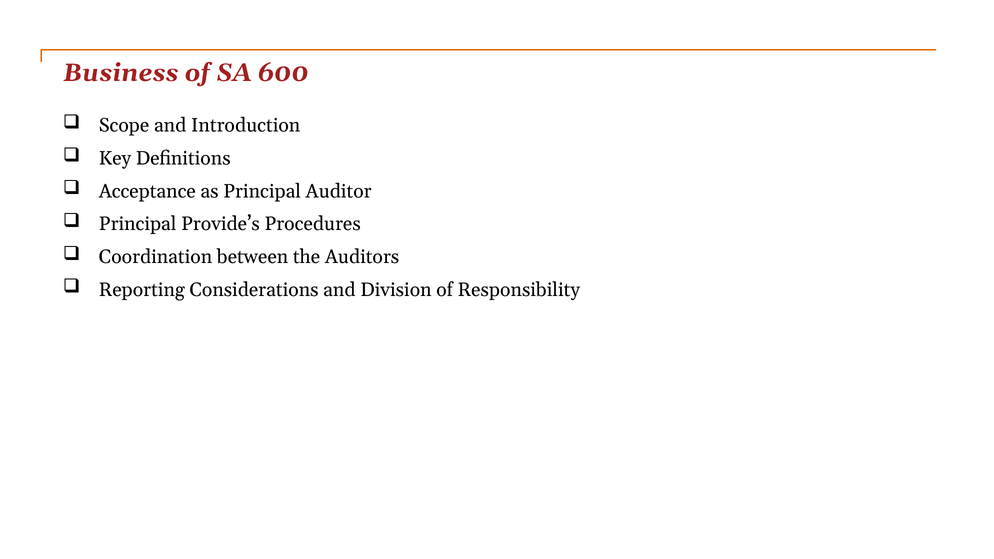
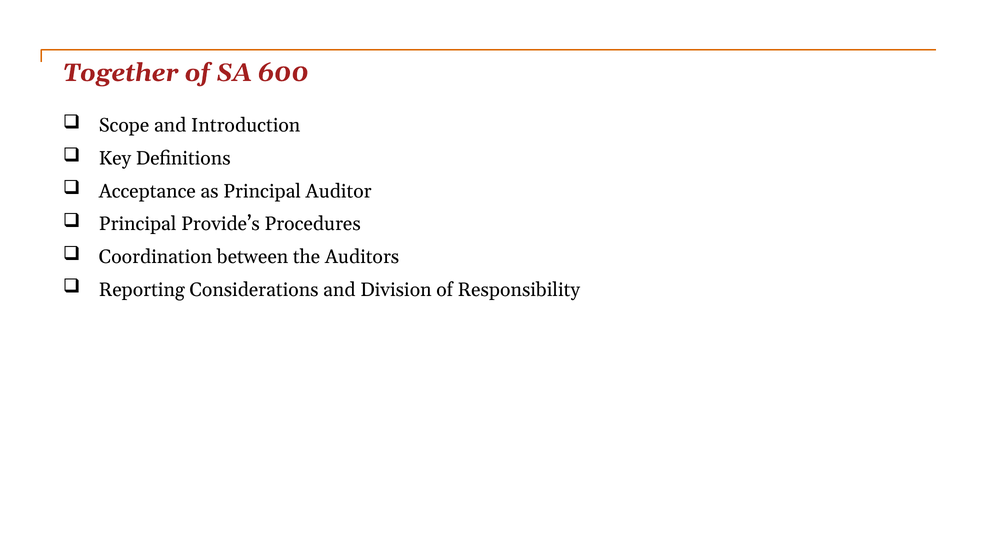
Business: Business -> Together
